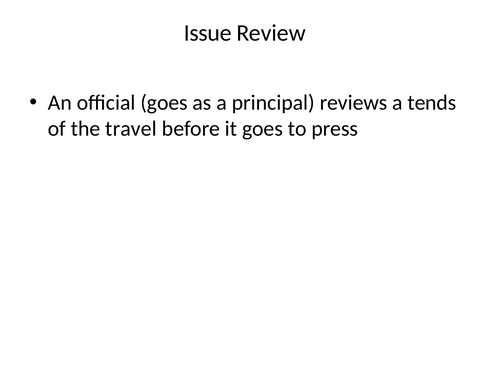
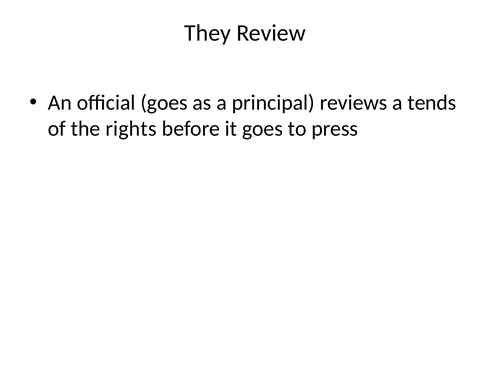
Issue: Issue -> They
travel: travel -> rights
